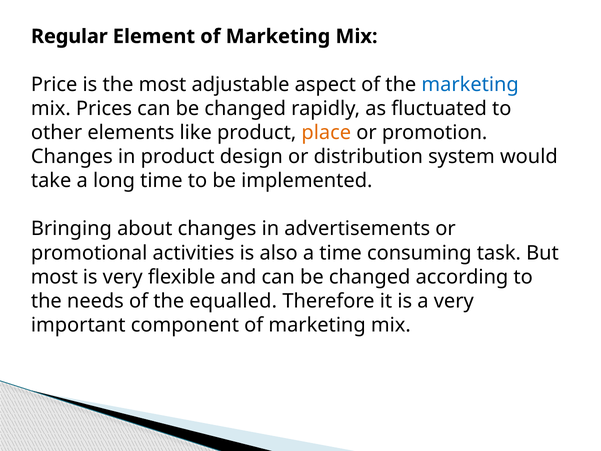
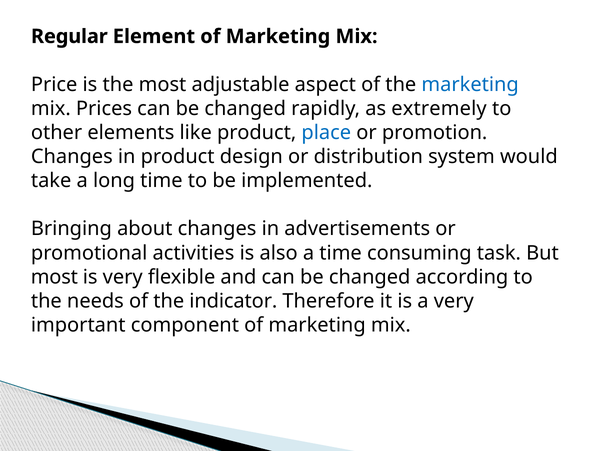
fluctuated: fluctuated -> extremely
place colour: orange -> blue
equalled: equalled -> indicator
